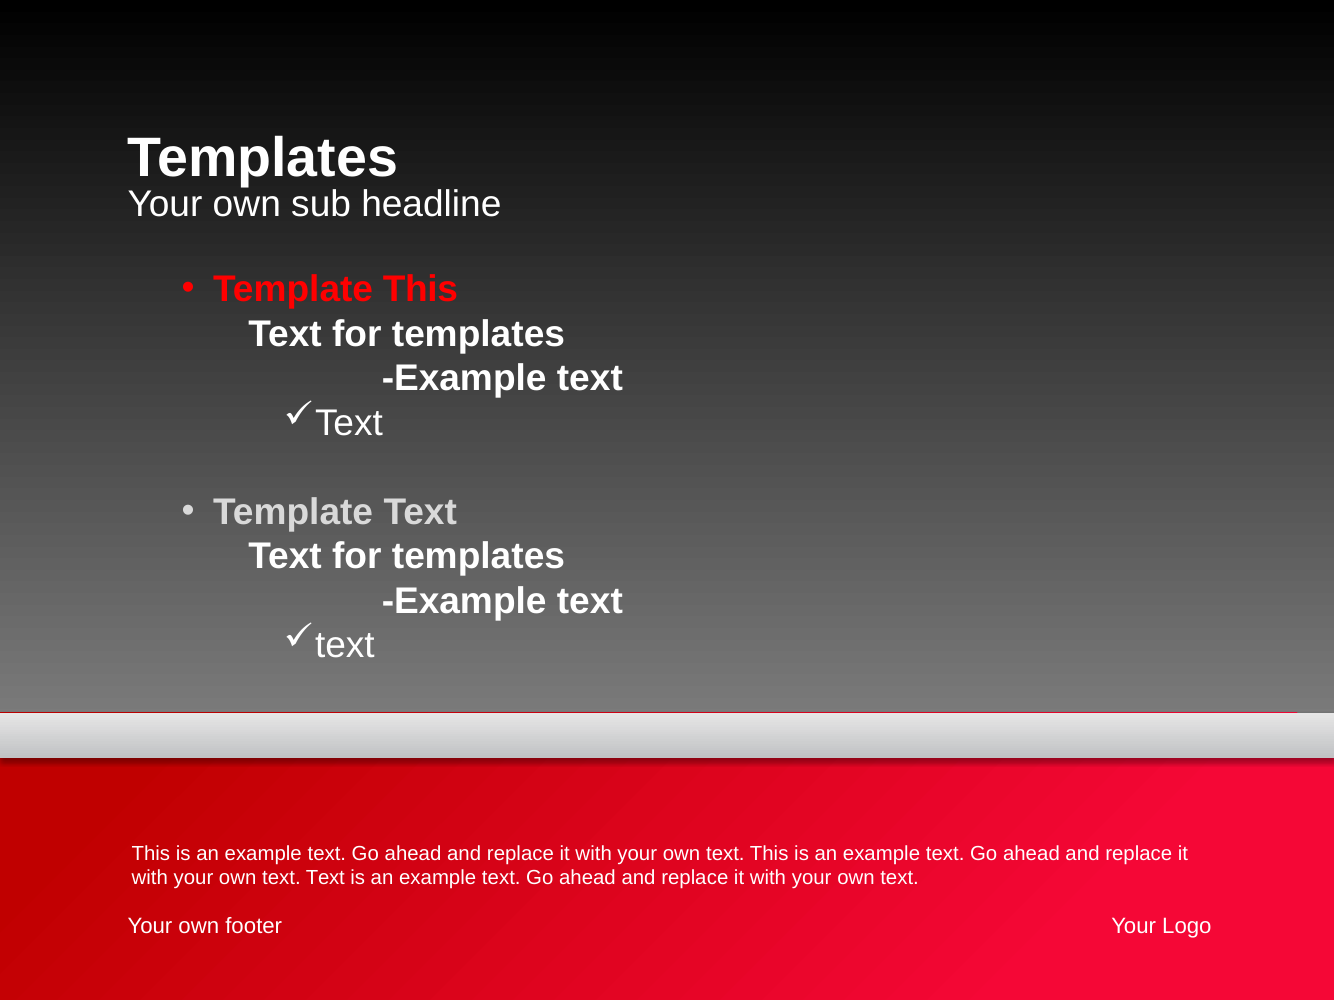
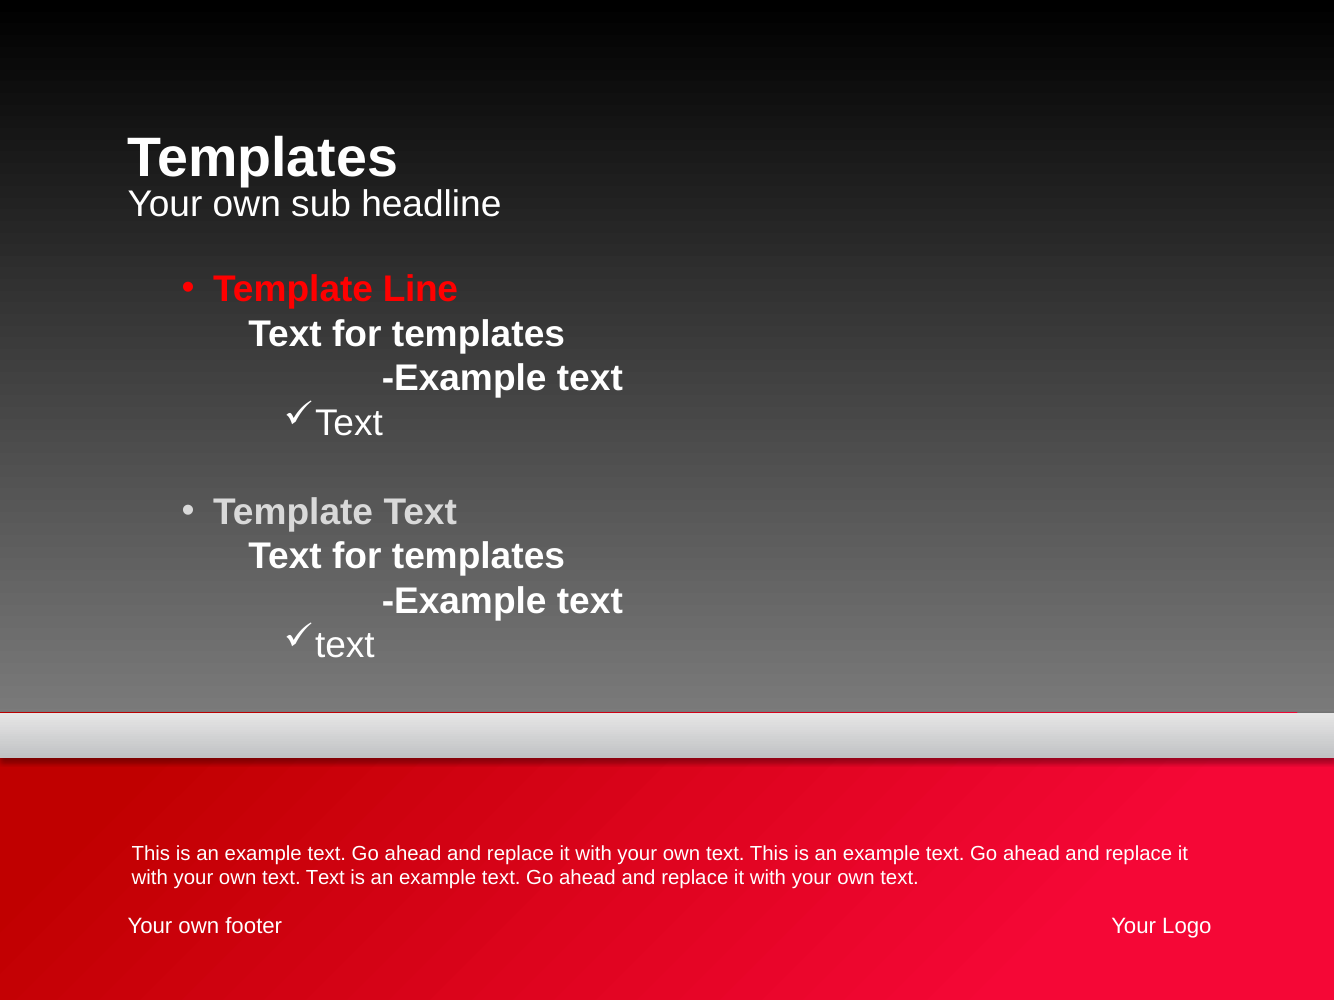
Template This: This -> Line
